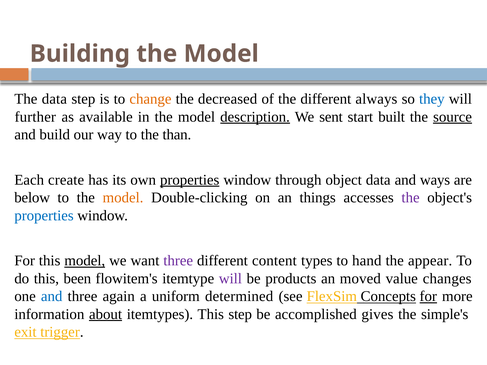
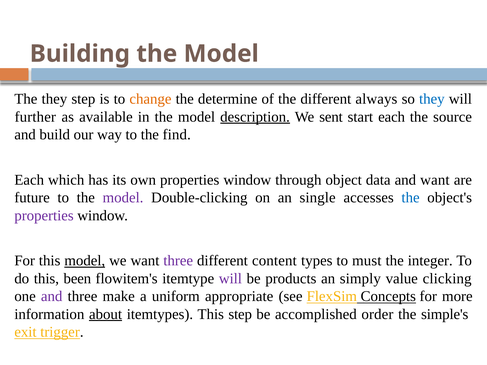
The data: data -> they
decreased: decreased -> determine
start built: built -> each
source underline: present -> none
than: than -> find
create: create -> which
properties at (190, 180) underline: present -> none
and ways: ways -> want
below: below -> future
model at (123, 198) colour: orange -> purple
things: things -> single
the at (411, 198) colour: purple -> blue
properties at (44, 216) colour: blue -> purple
hand: hand -> must
appear: appear -> integer
moved: moved -> simply
changes: changes -> clicking
and at (52, 297) colour: blue -> purple
again: again -> make
determined: determined -> appropriate
for at (428, 297) underline: present -> none
gives: gives -> order
